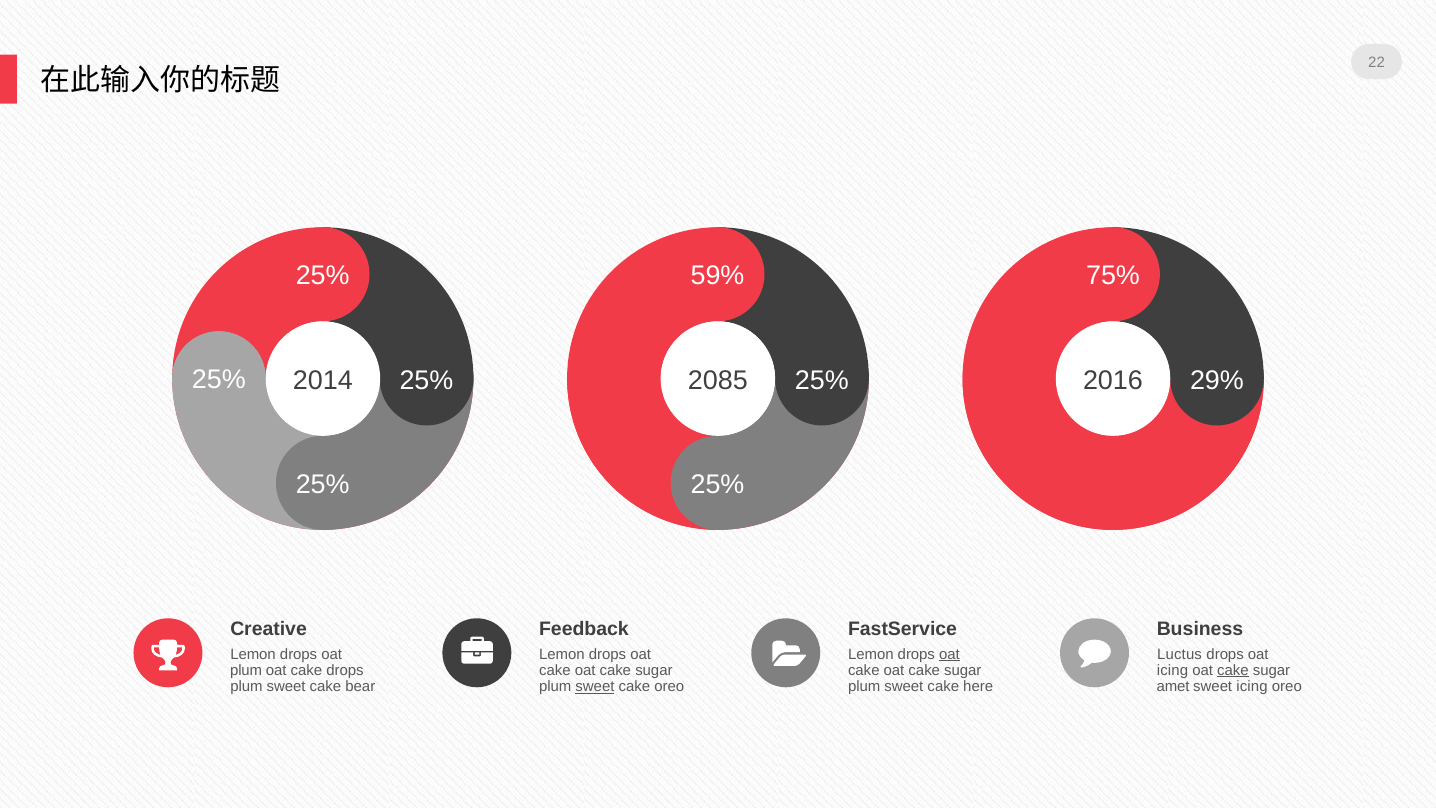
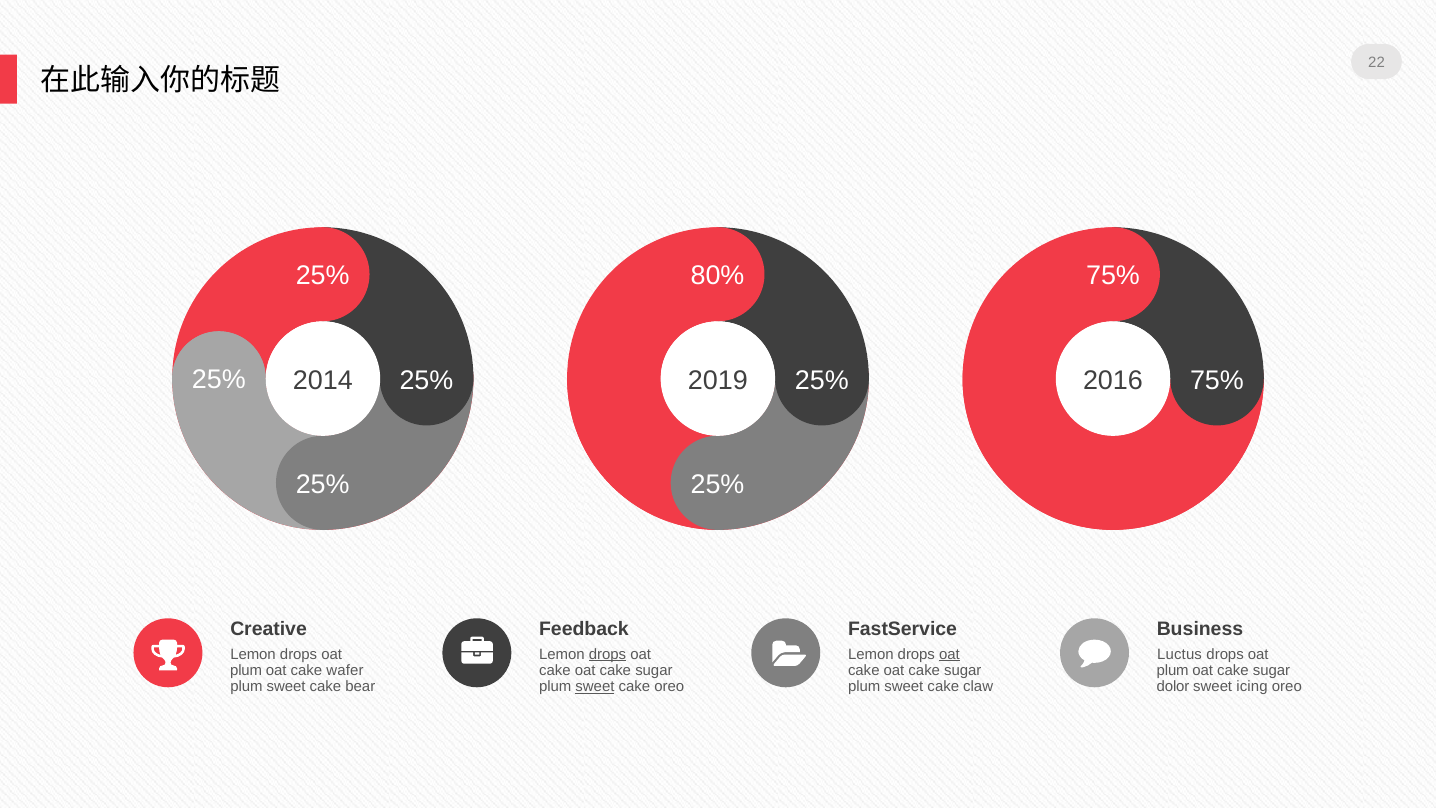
59%: 59% -> 80%
29% at (1217, 380): 29% -> 75%
2085: 2085 -> 2019
drops at (607, 654) underline: none -> present
cake drops: drops -> wafer
icing at (1173, 670): icing -> plum
cake at (1233, 670) underline: present -> none
here: here -> claw
amet: amet -> dolor
